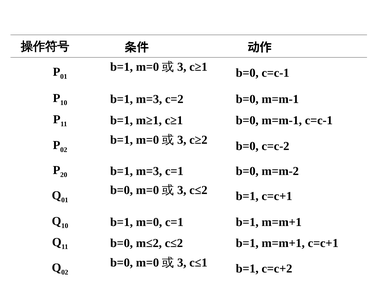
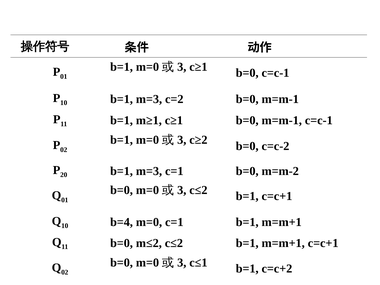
b=1 at (122, 222): b=1 -> b=4
